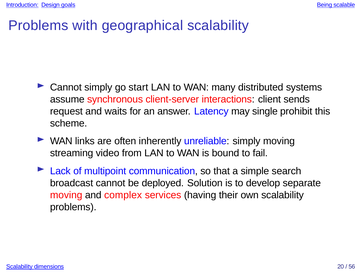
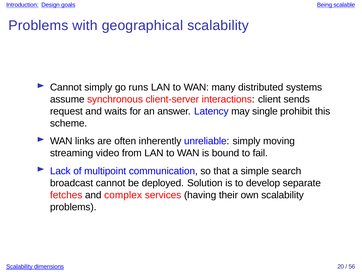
start: start -> runs
moving at (66, 195): moving -> fetches
